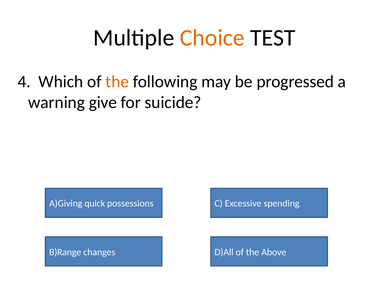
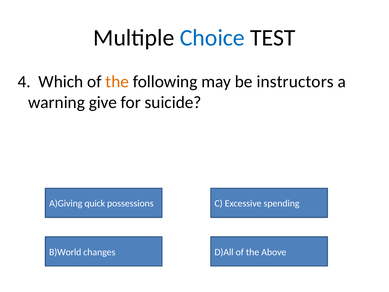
Choice colour: orange -> blue
progressed: progressed -> instructors
B)Range: B)Range -> B)World
